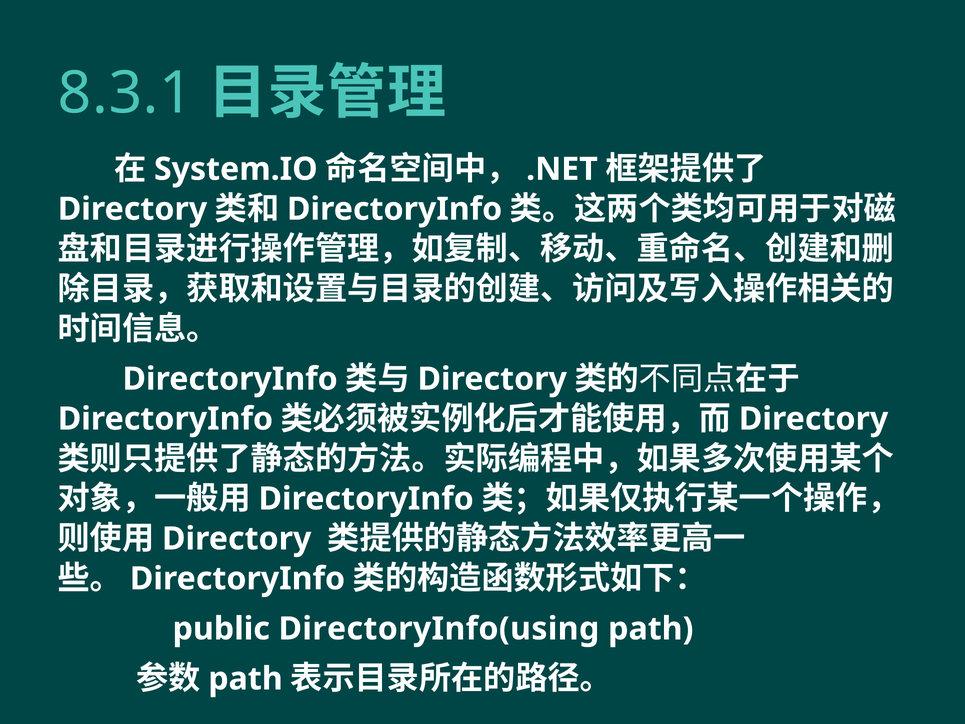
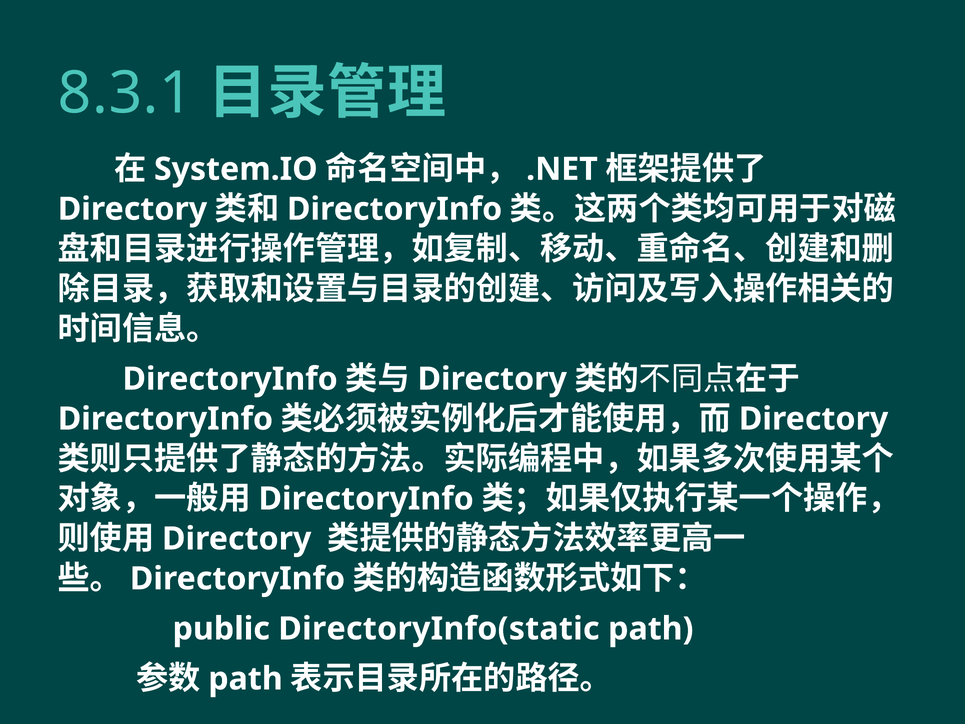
DirectoryInfo(using: DirectoryInfo(using -> DirectoryInfo(static
